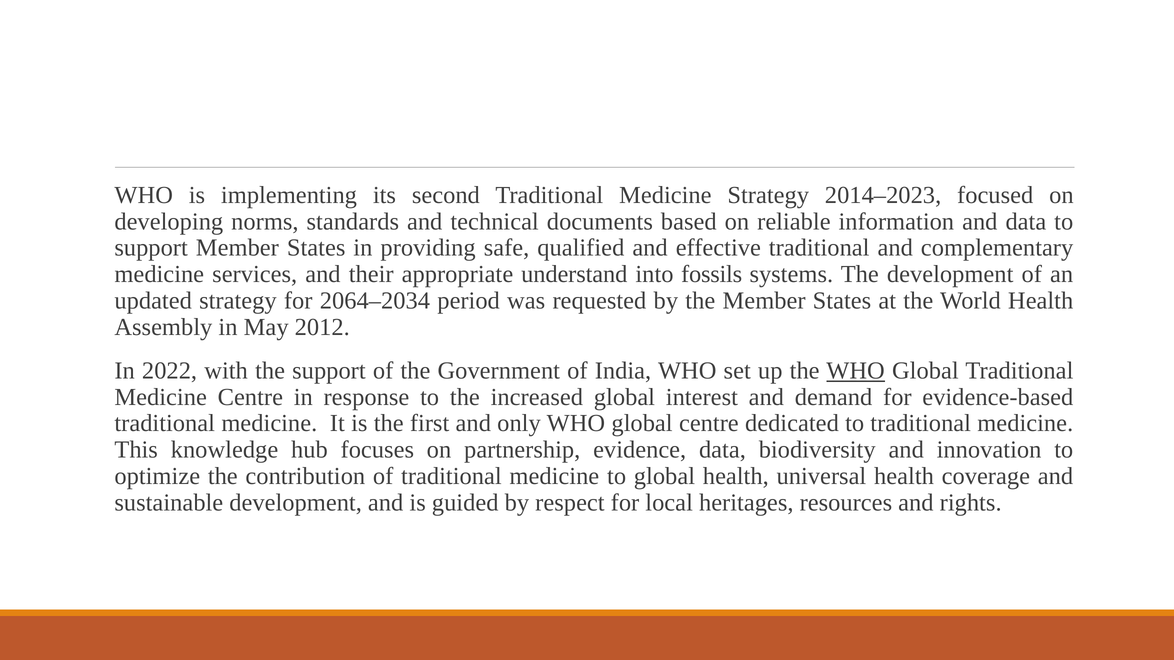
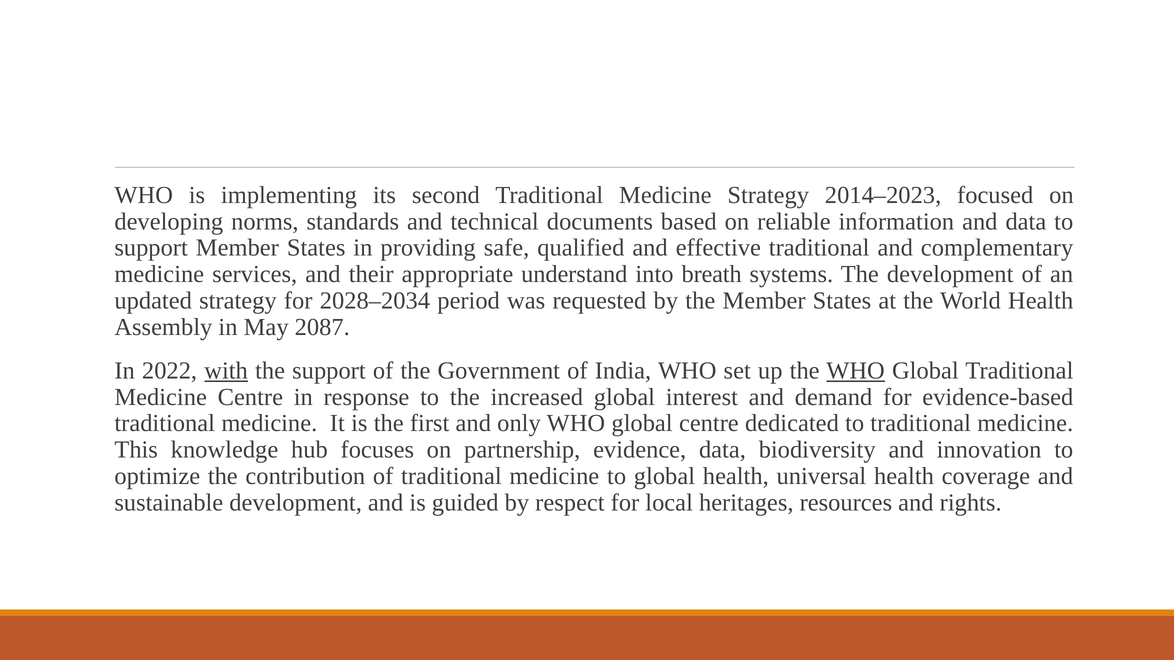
fossils: fossils -> breath
2064–2034: 2064–2034 -> 2028–2034
2012: 2012 -> 2087
with underline: none -> present
